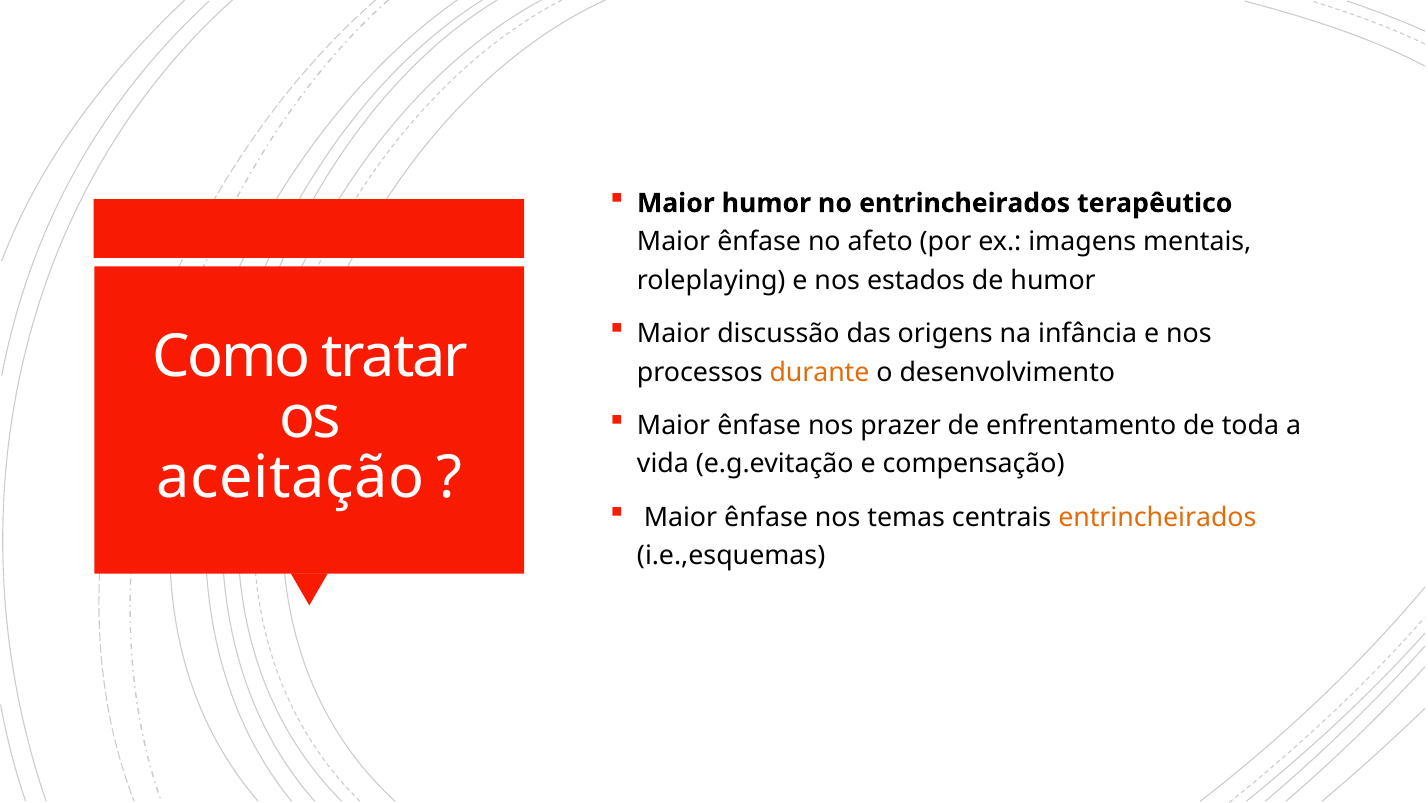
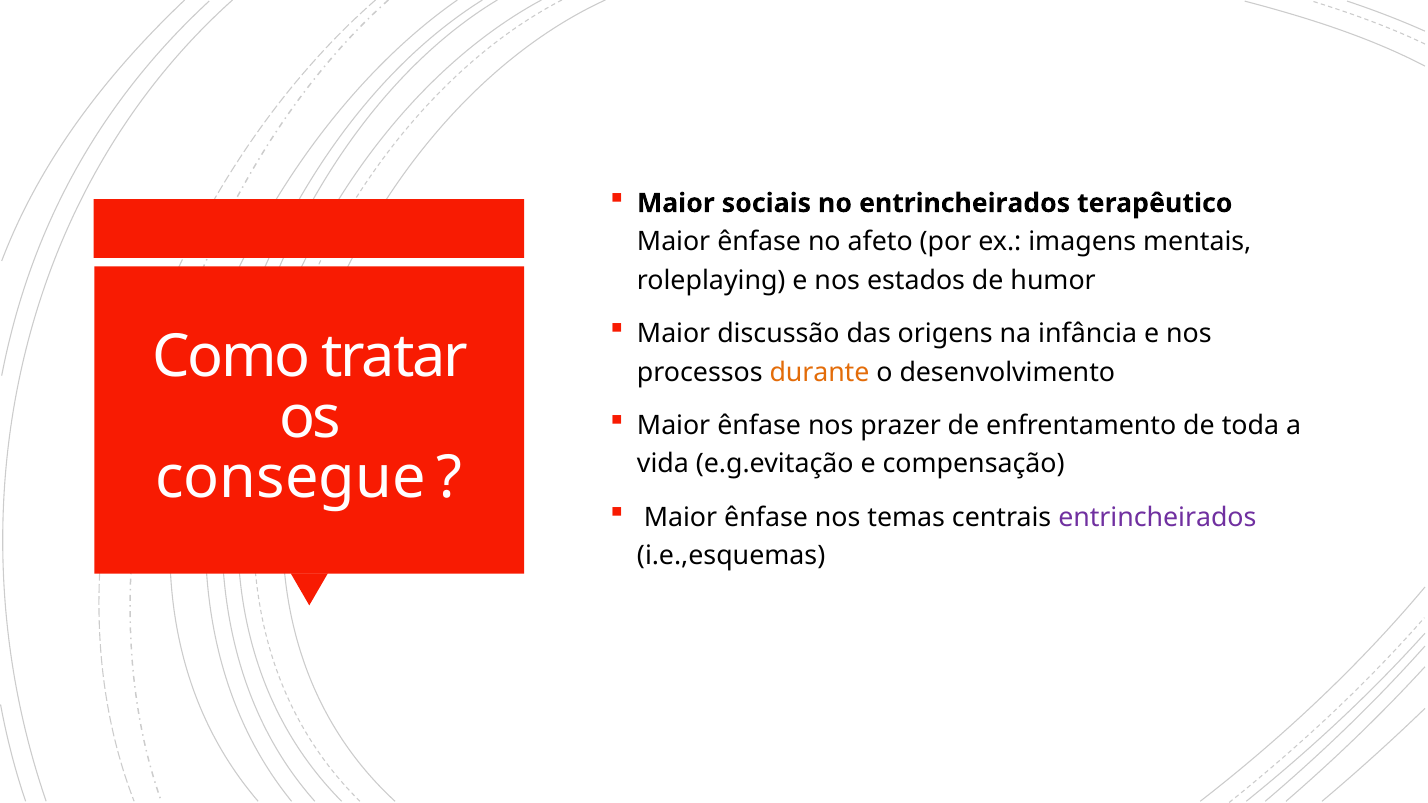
Maior humor: humor -> sociais
aceitação: aceitação -> consegue
entrincheirados at (1157, 518) colour: orange -> purple
